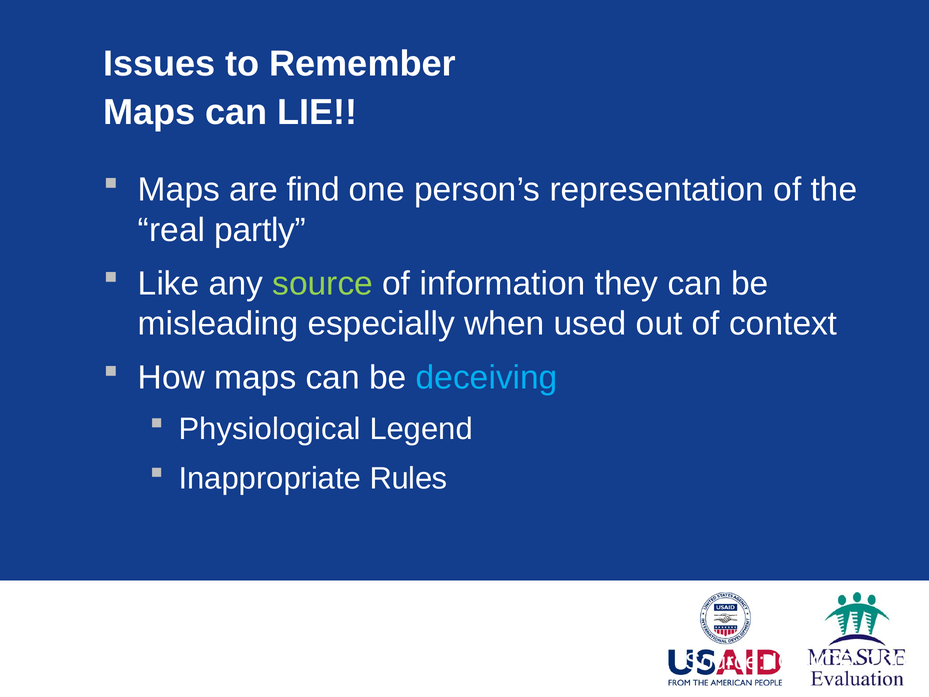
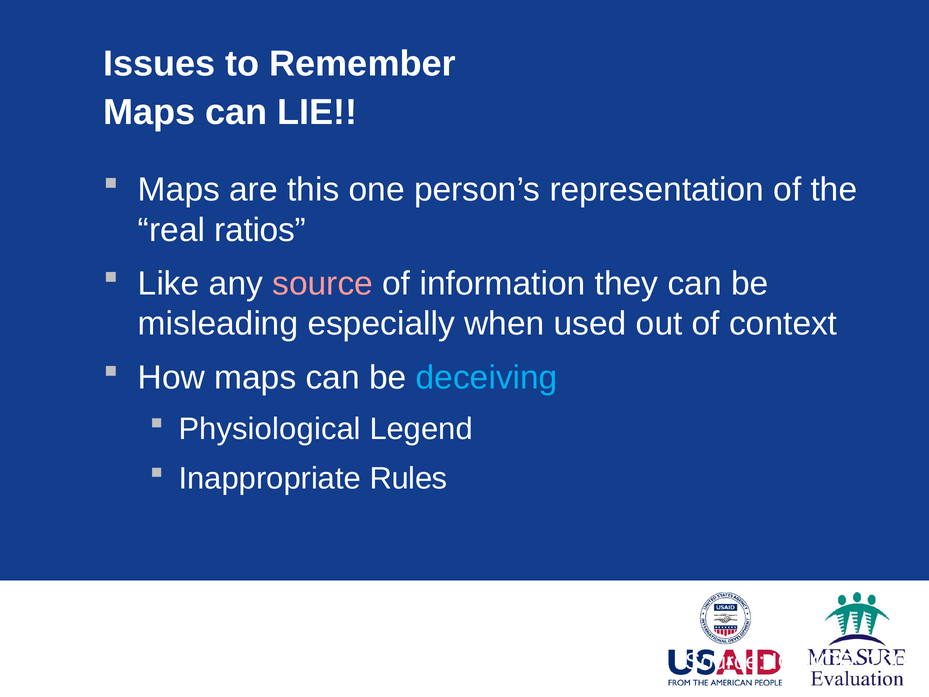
find: find -> this
partly: partly -> ratios
source at (323, 284) colour: light green -> pink
